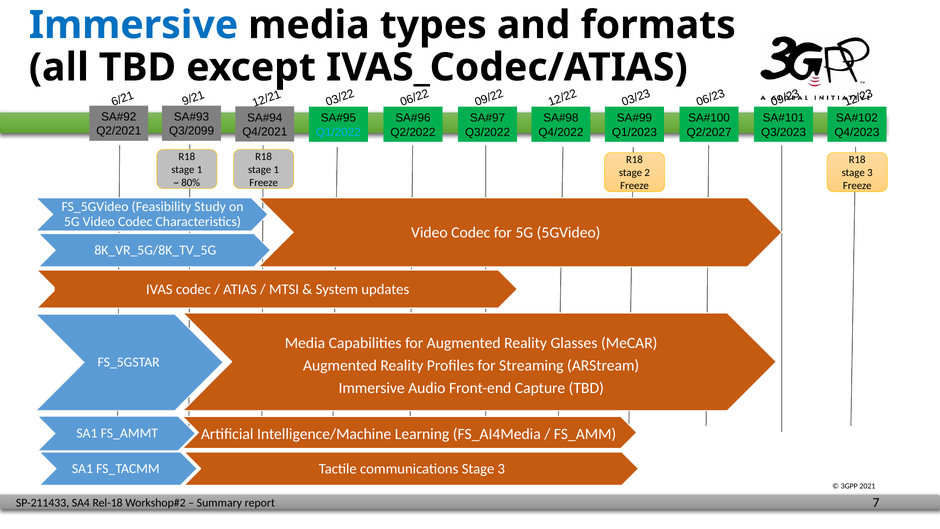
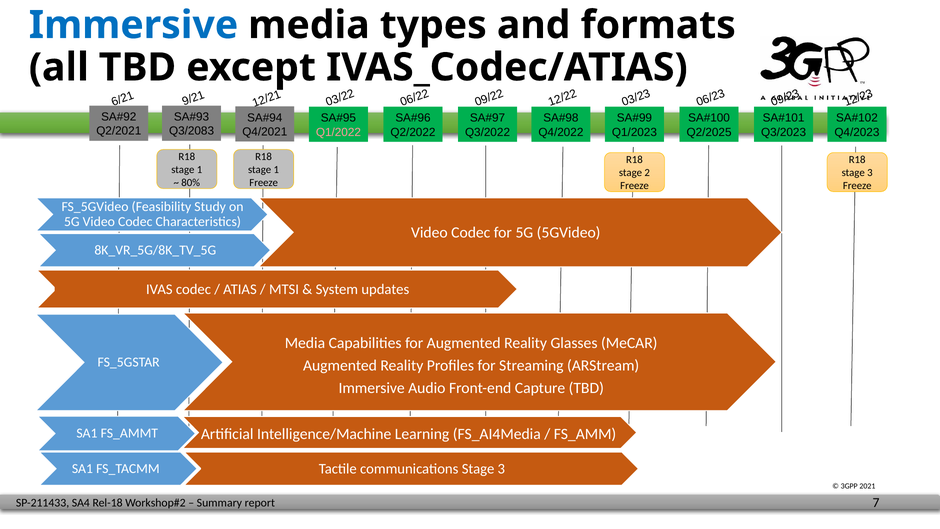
Q3/2099: Q3/2099 -> Q3/2083
Q1/2022 colour: light blue -> pink
Q2/2027: Q2/2027 -> Q2/2025
